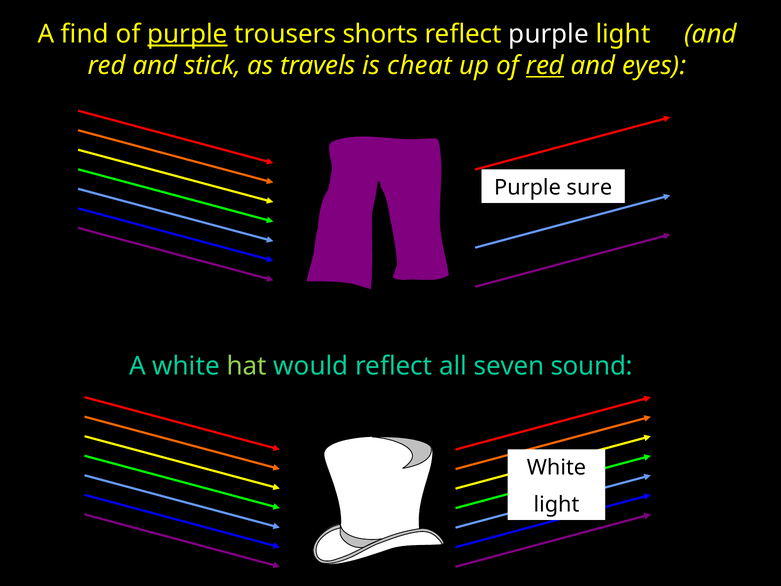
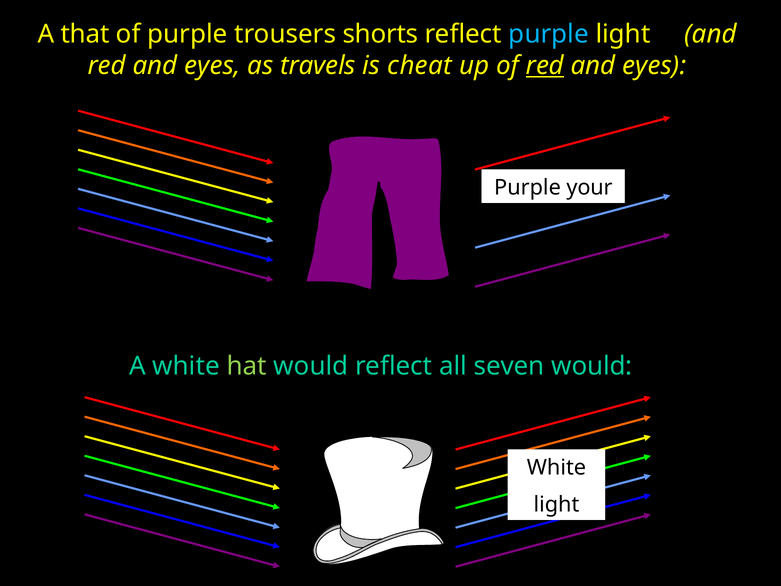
find: find -> that
purple at (187, 34) underline: present -> none
purple at (549, 34) colour: white -> light blue
stick at (213, 66): stick -> eyes
sure: sure -> your
seven sound: sound -> would
